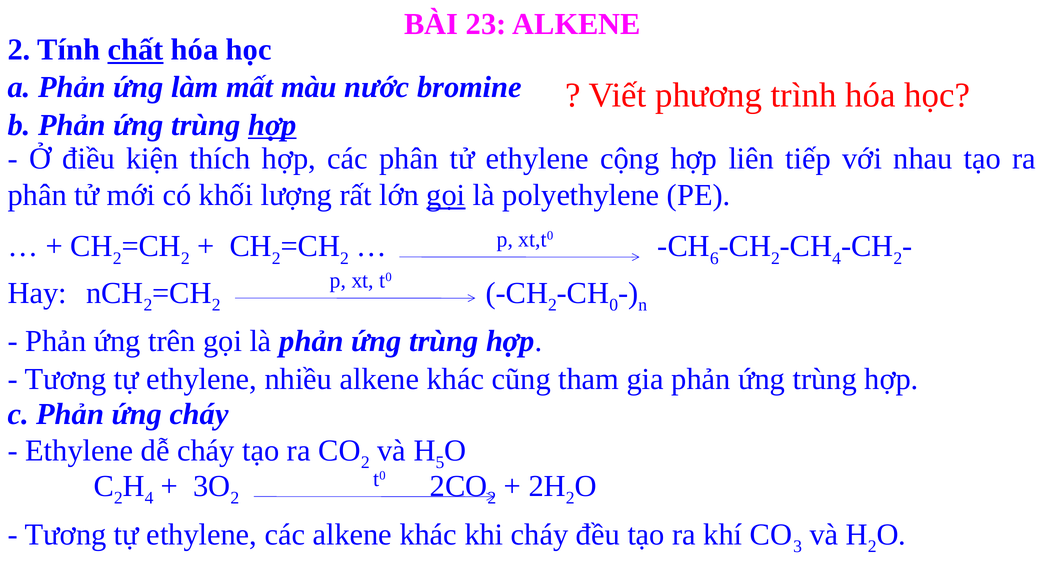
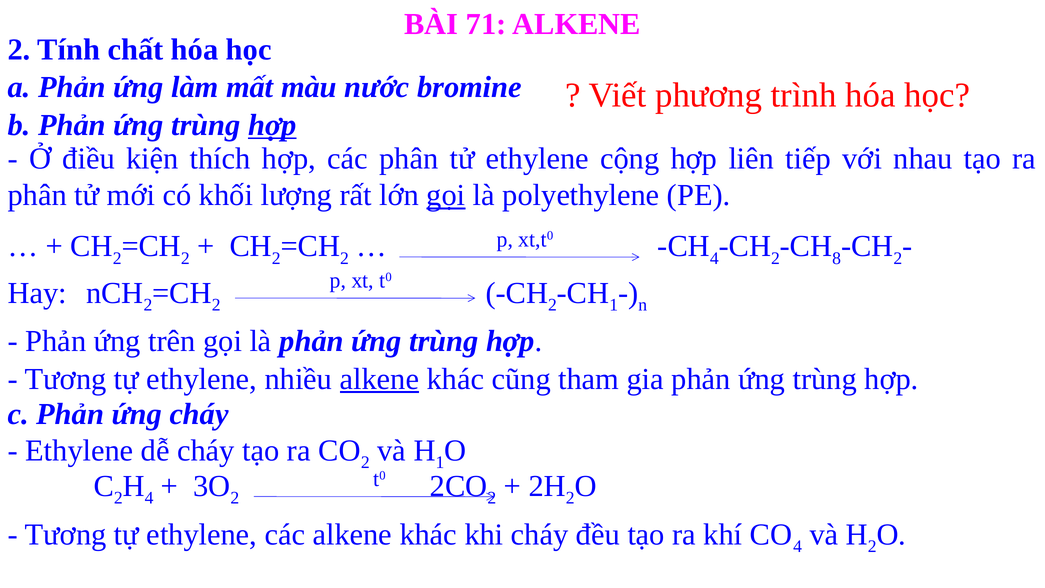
23: 23 -> 71
chất underline: present -> none
6 at (714, 258): 6 -> 4
4 at (837, 258): 4 -> 8
0 at (614, 305): 0 -> 1
alkene at (379, 379) underline: none -> present
5 at (440, 462): 5 -> 1
3 at (798, 546): 3 -> 4
